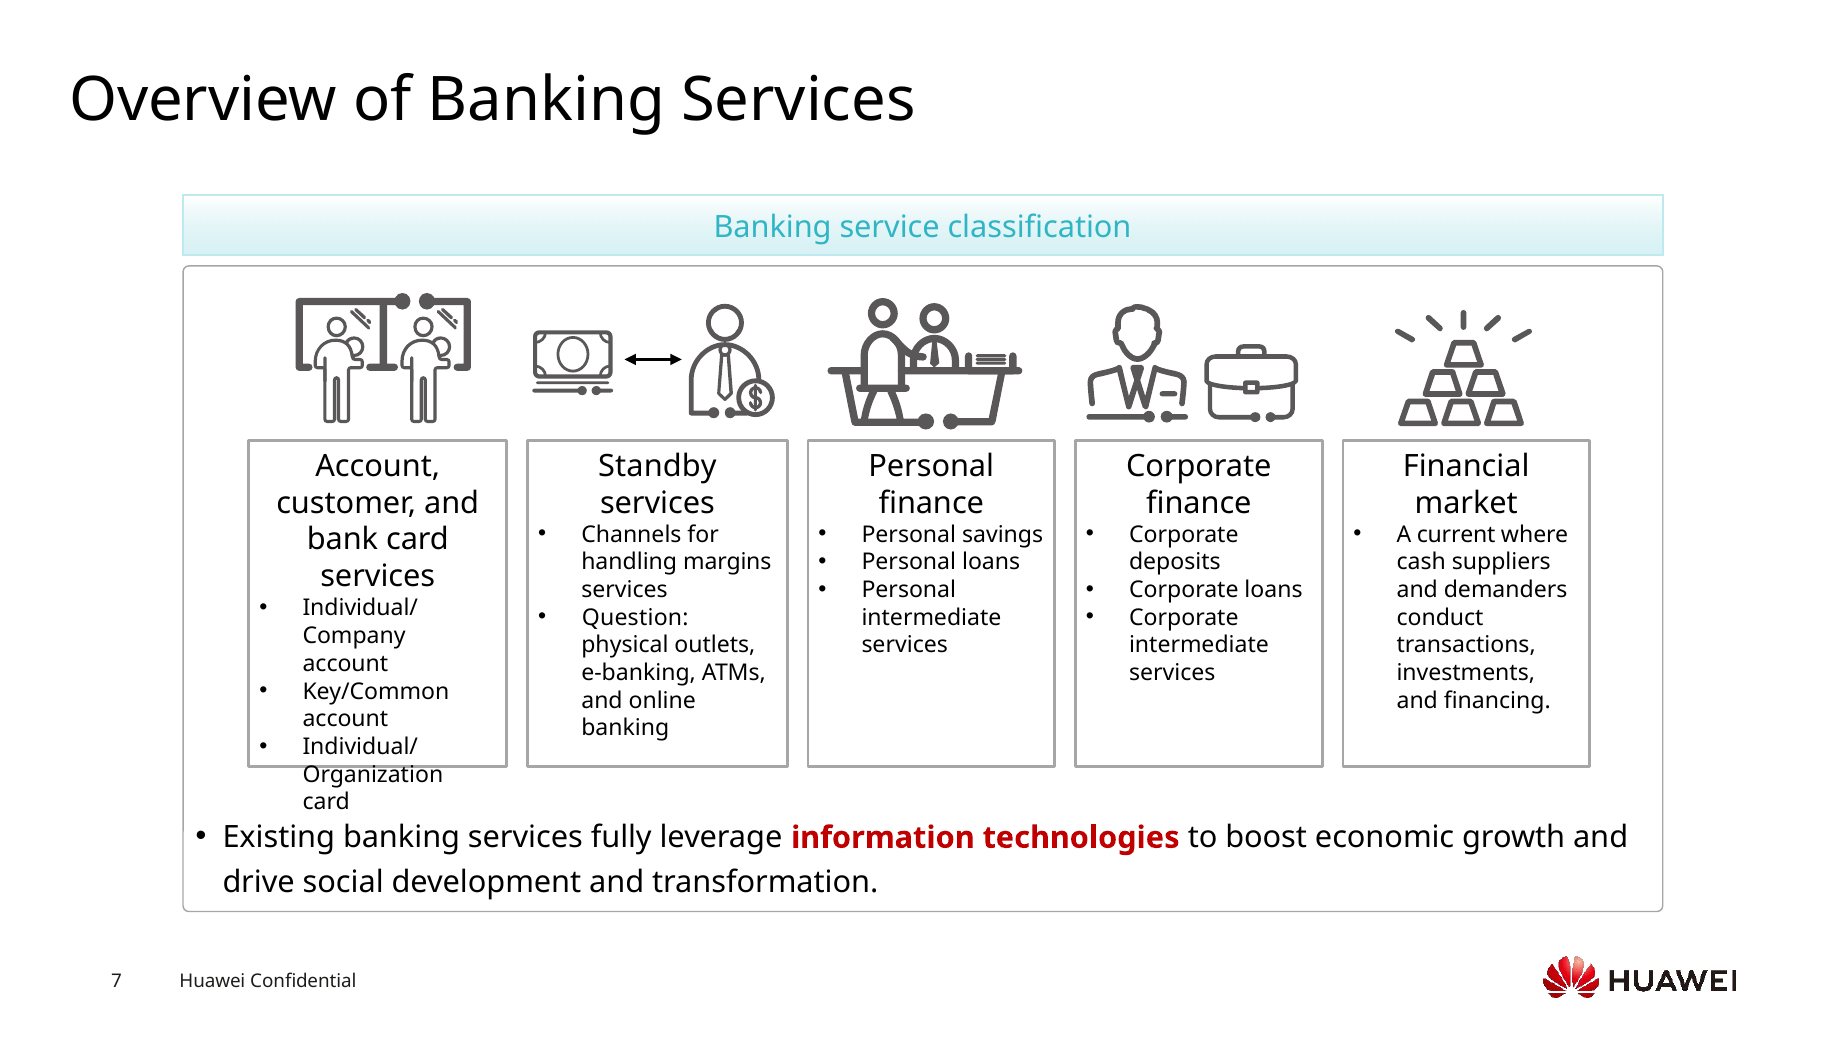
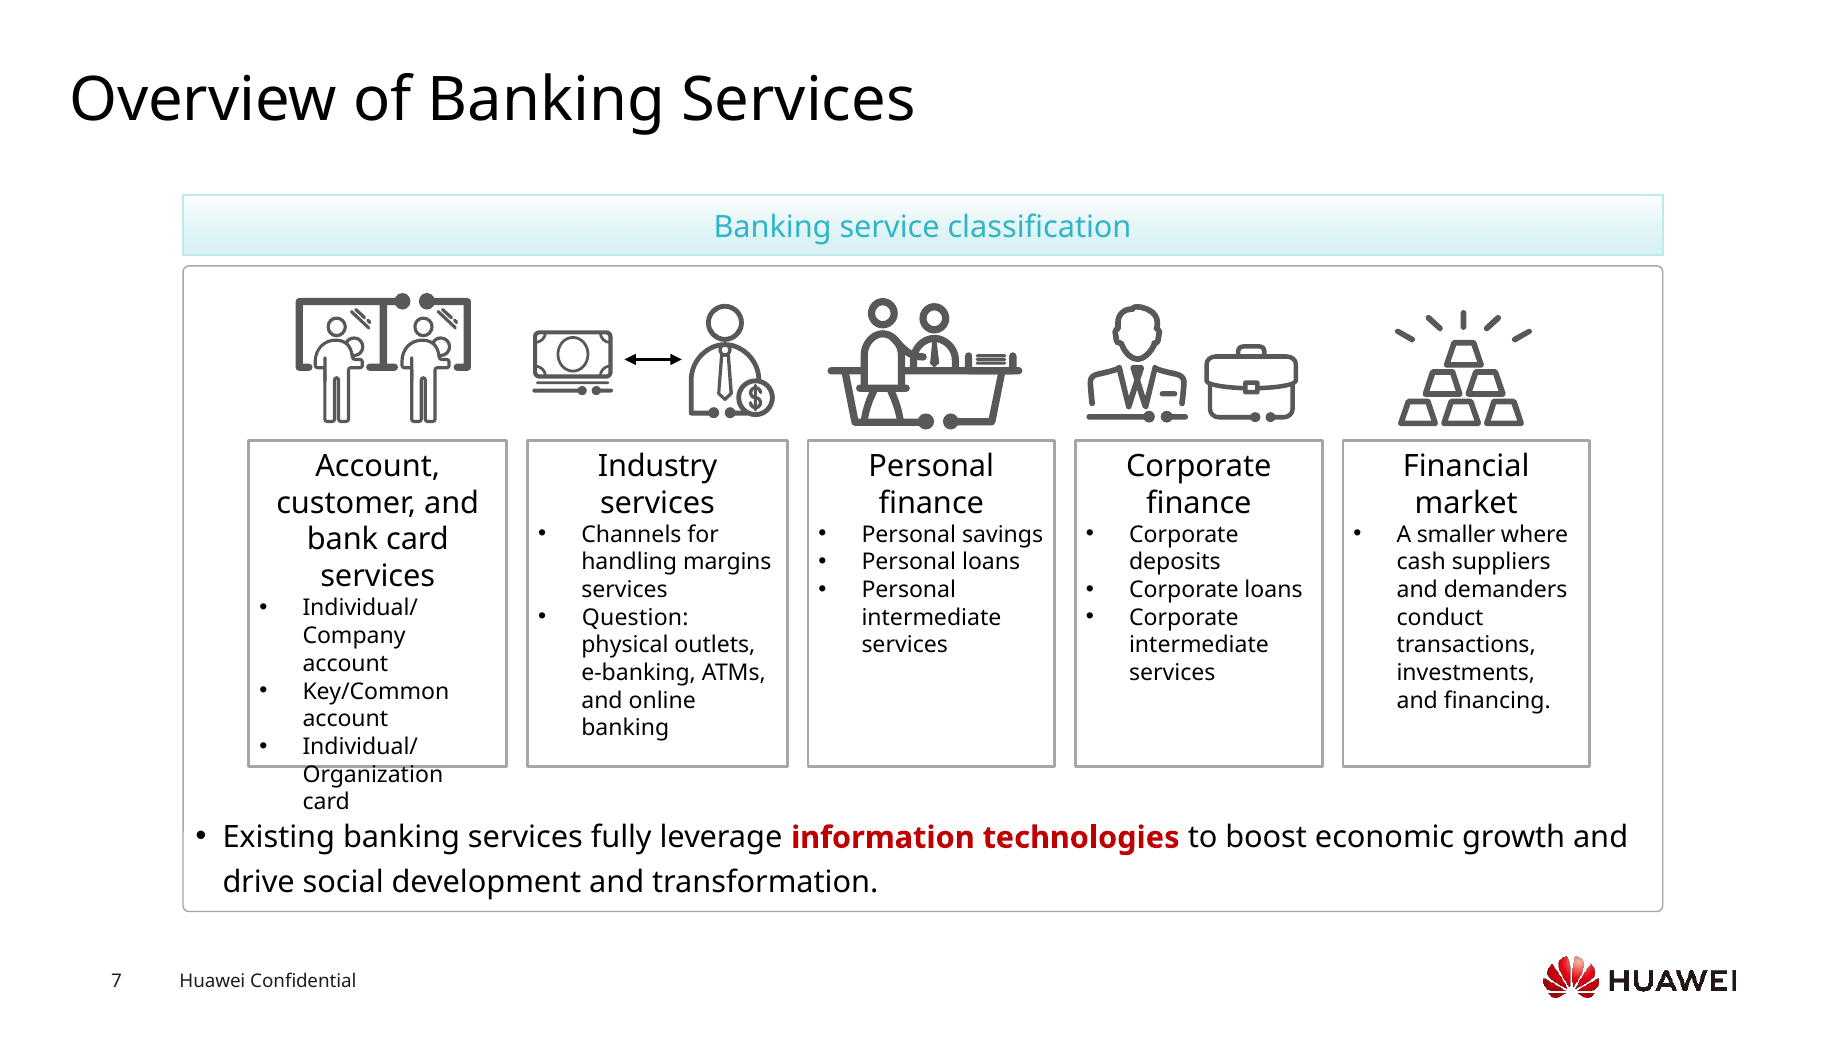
Standby: Standby -> Industry
current: current -> smaller
